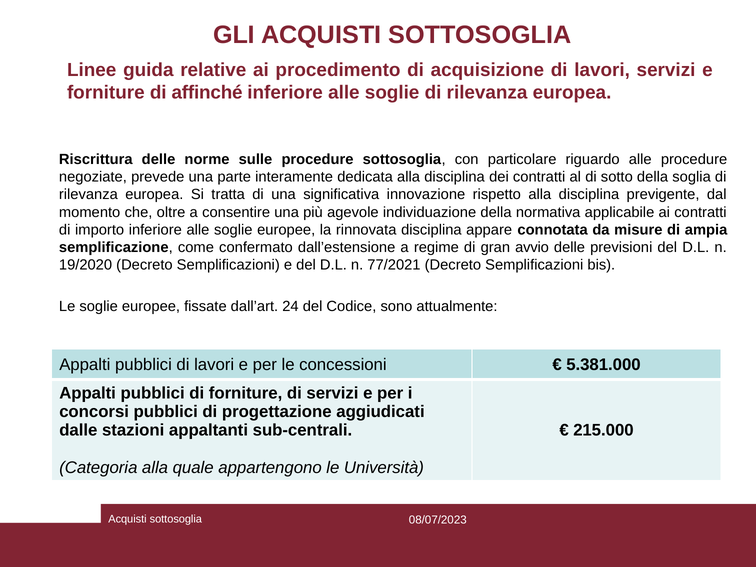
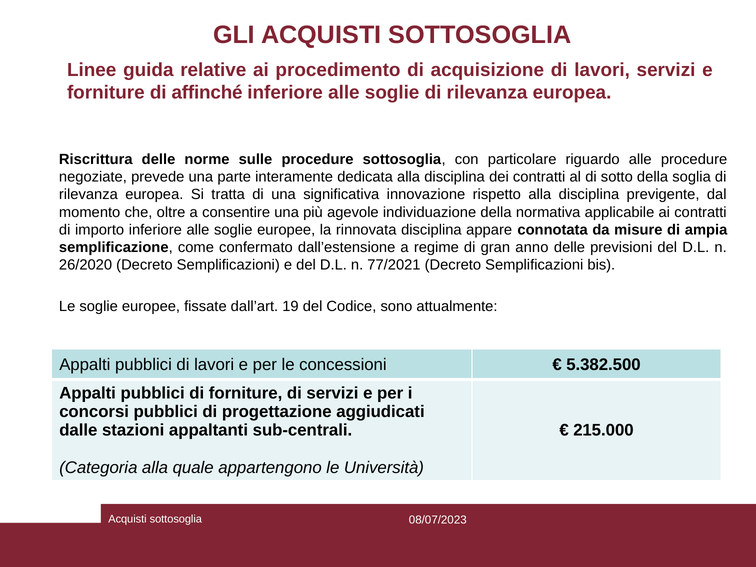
avvio: avvio -> anno
19/2020: 19/2020 -> 26/2020
24: 24 -> 19
5.381.000: 5.381.000 -> 5.382.500
